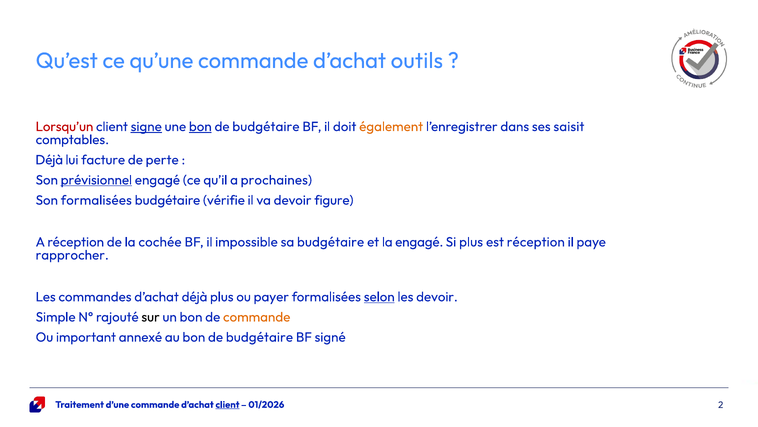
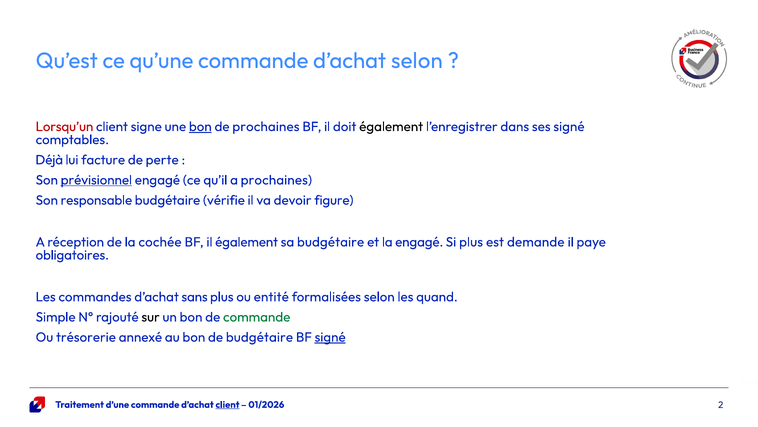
d’achat outils: outils -> selon
signe underline: present -> none
budgétaire at (266, 126): budgétaire -> prochaines
également at (391, 126) colour: orange -> black
ses saisit: saisit -> signé
Son formalisées: formalisées -> responsable
il impossible: impossible -> également
est réception: réception -> demande
rapprocher: rapprocher -> obligatoires
d’achat déjà: déjà -> sans
payer: payer -> entité
selon at (379, 296) underline: present -> none
les devoir: devoir -> quand
commande at (257, 317) colour: orange -> green
important: important -> trésorerie
signé at (330, 337) underline: none -> present
